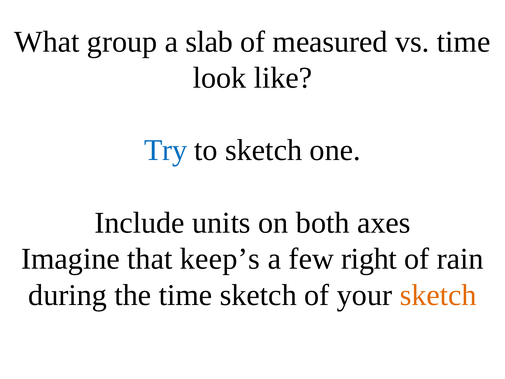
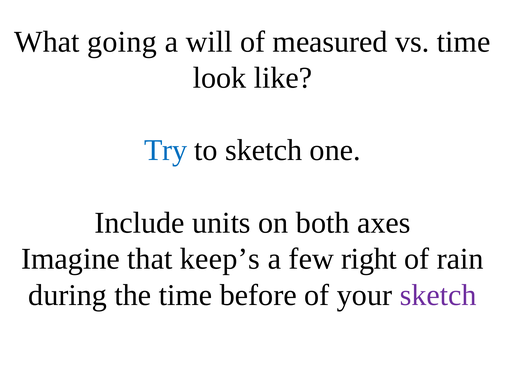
group: group -> going
slab: slab -> will
time sketch: sketch -> before
sketch at (438, 295) colour: orange -> purple
